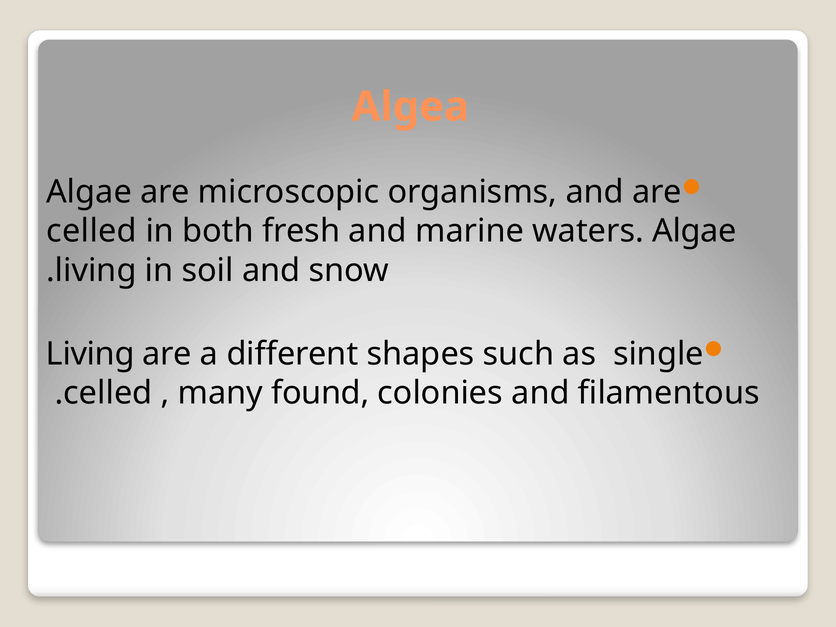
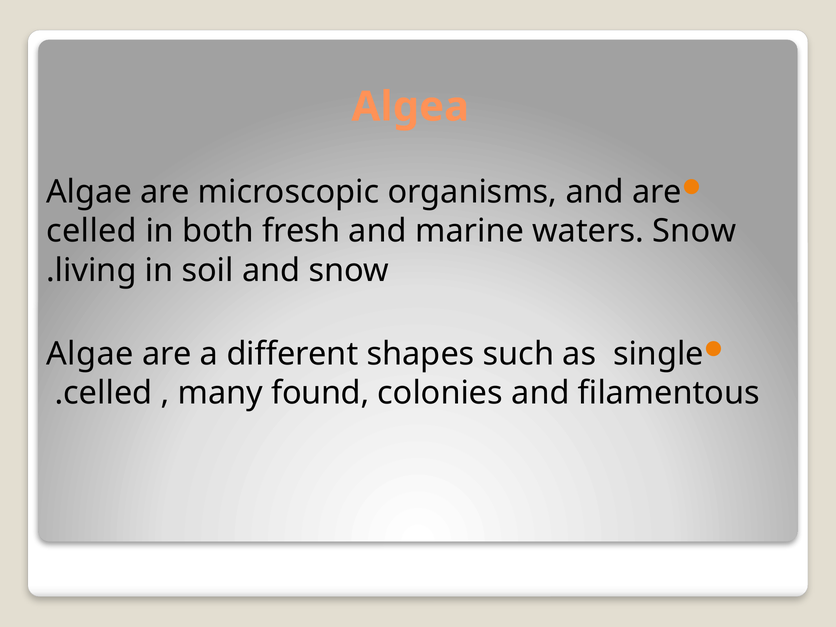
waters Algae: Algae -> Snow
Living at (90, 354): Living -> Algae
